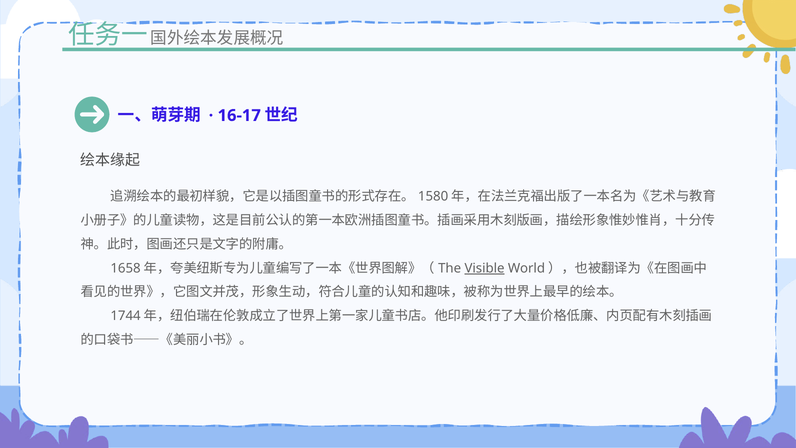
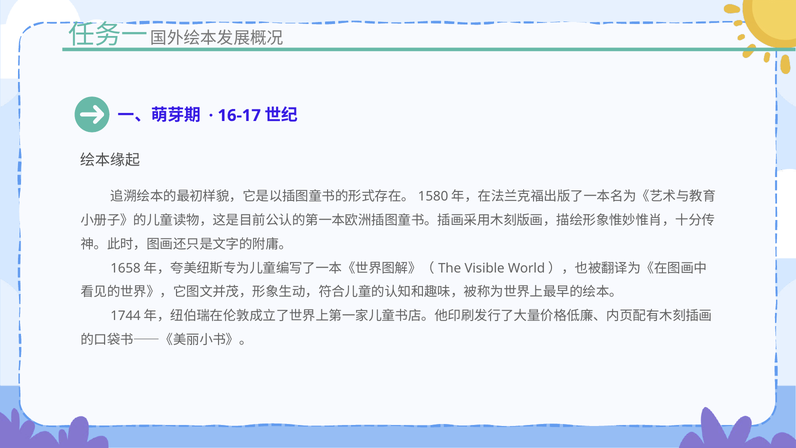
Visible underline: present -> none
